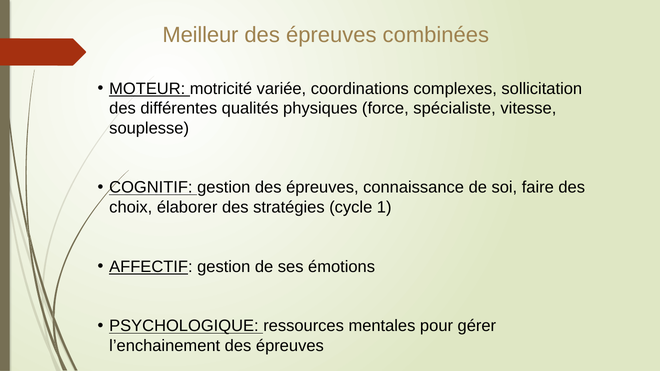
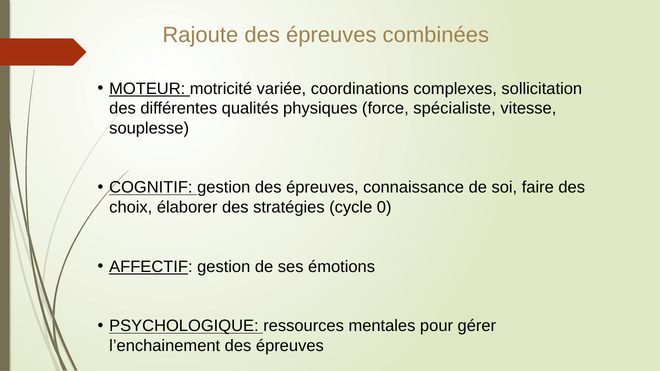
Meilleur: Meilleur -> Rajoute
1: 1 -> 0
